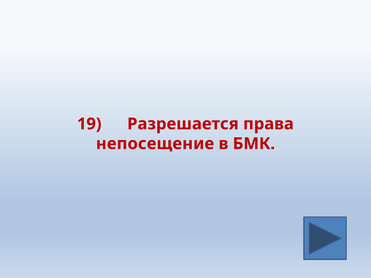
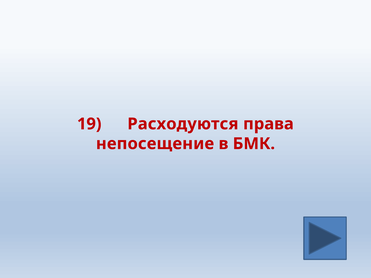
Разрешается: Разрешается -> Расходуются
